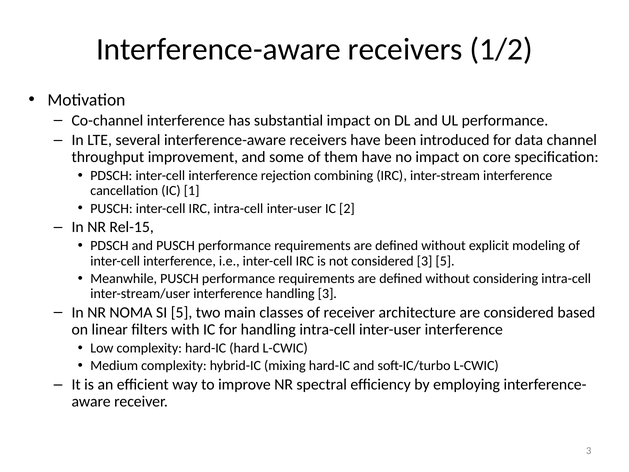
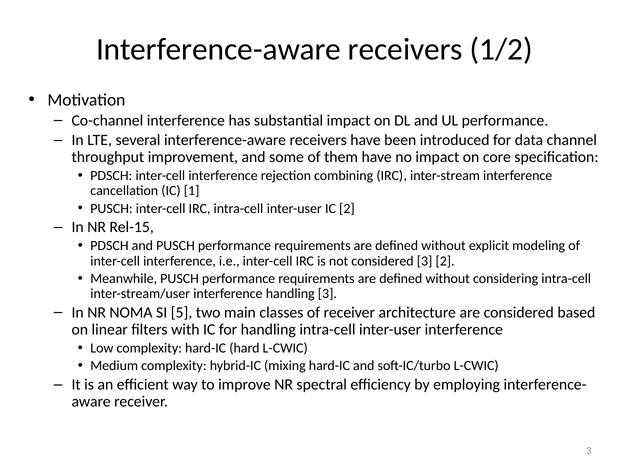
3 5: 5 -> 2
